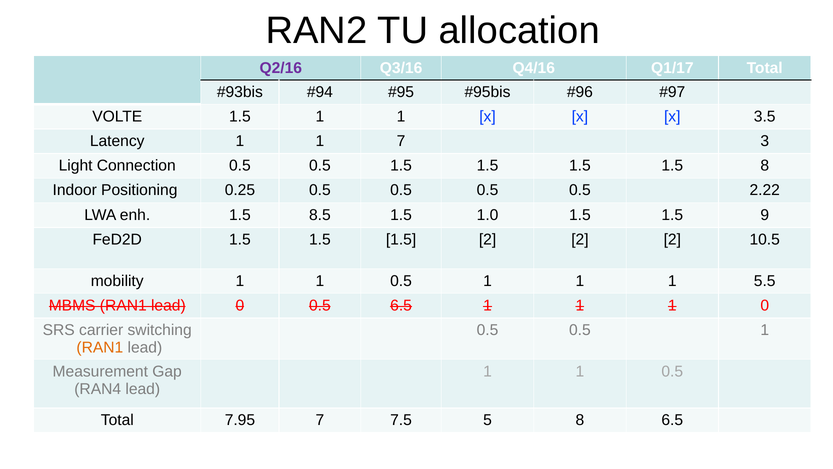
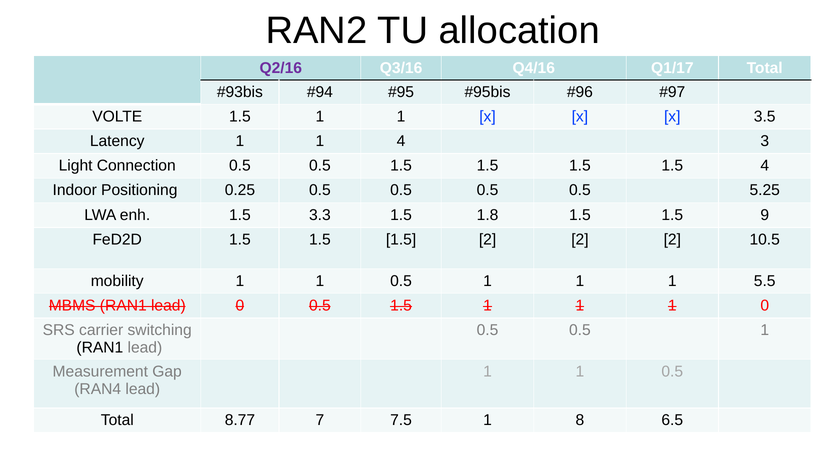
1 7: 7 -> 4
1.5 8: 8 -> 4
2.22: 2.22 -> 5.25
8.5: 8.5 -> 3.3
1.0: 1.0 -> 1.8
0 0.5 6.5: 6.5 -> 1.5
RAN1 at (100, 347) colour: orange -> black
7.95: 7.95 -> 8.77
7.5 5: 5 -> 1
